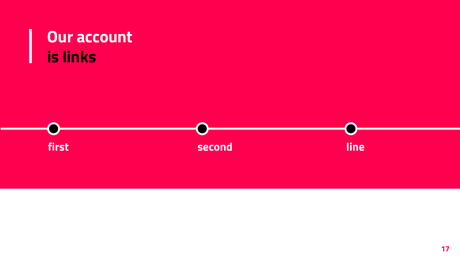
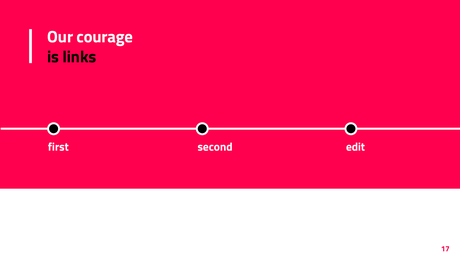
account: account -> courage
line: line -> edit
